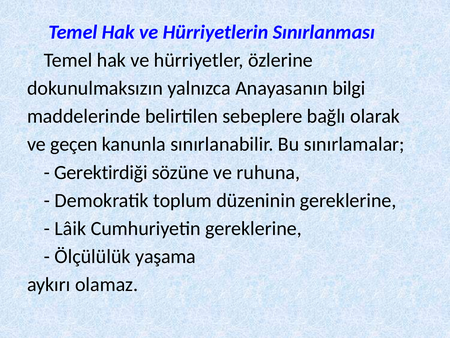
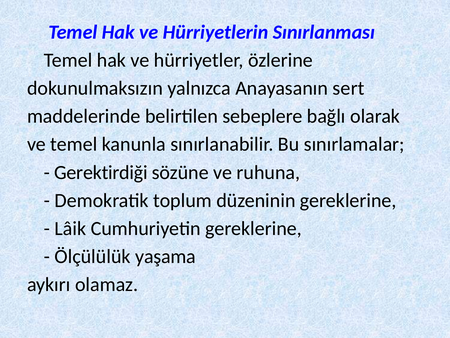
bilgi: bilgi -> sert
ve geçen: geçen -> temel
